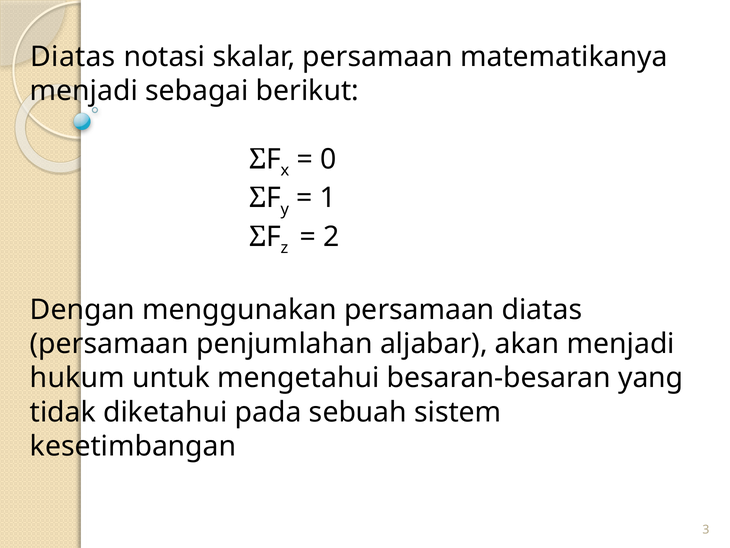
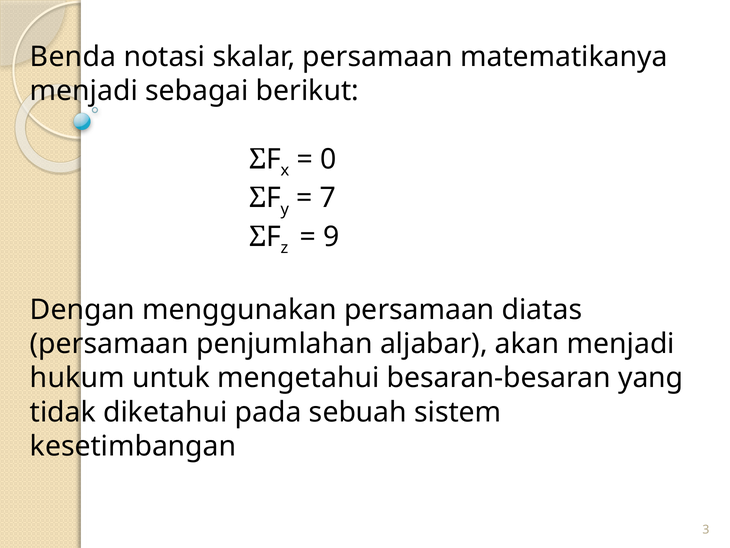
Diatas at (73, 57): Diatas -> Benda
1: 1 -> 7
2: 2 -> 9
